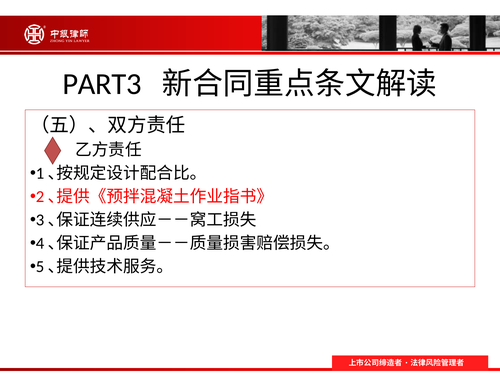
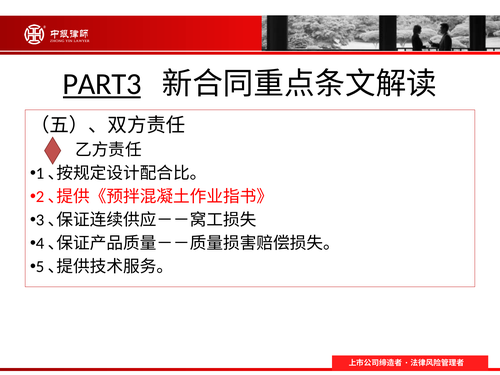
PART3 underline: none -> present
